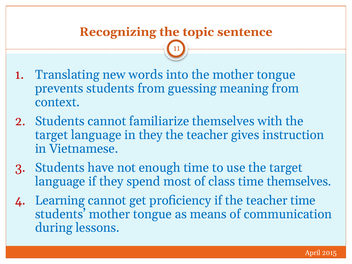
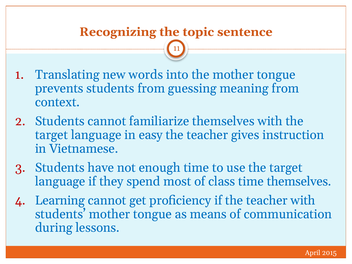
in they: they -> easy
teacher time: time -> with
